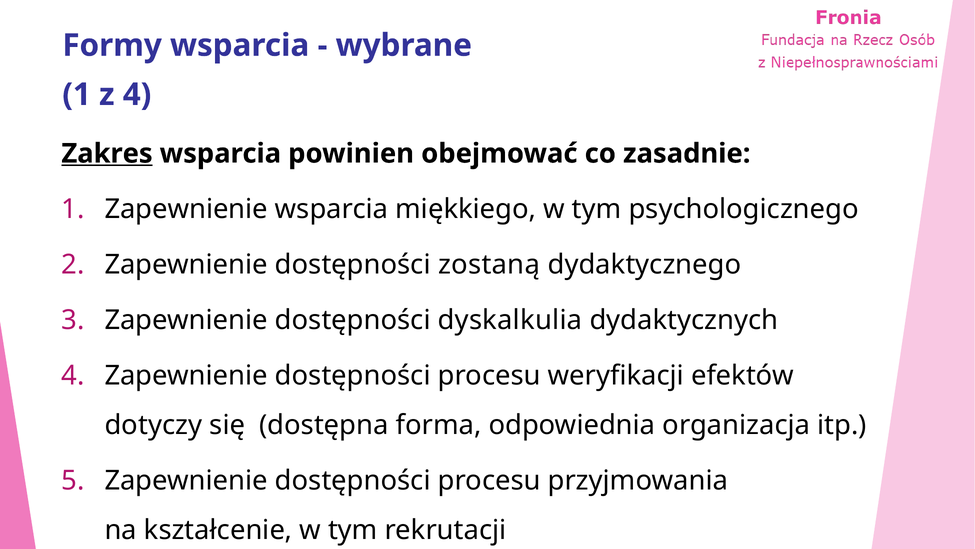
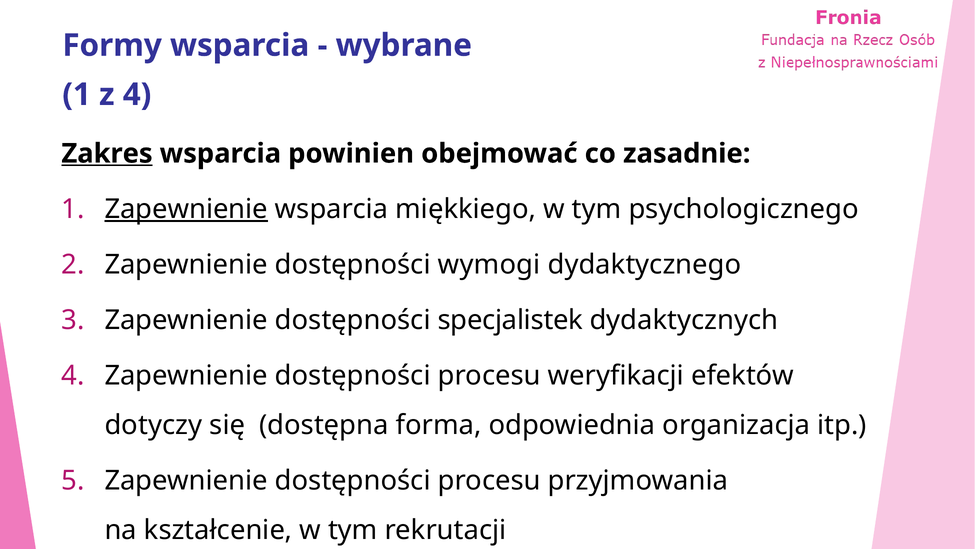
Zapewnienie at (186, 209) underline: none -> present
zostaną: zostaną -> wymogi
dyskalkulia: dyskalkulia -> specjalistek
